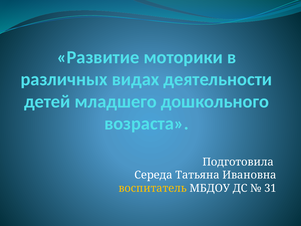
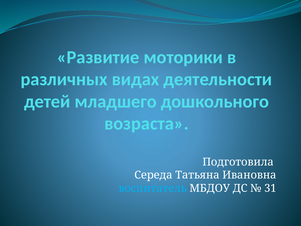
воспитатель colour: yellow -> light blue
